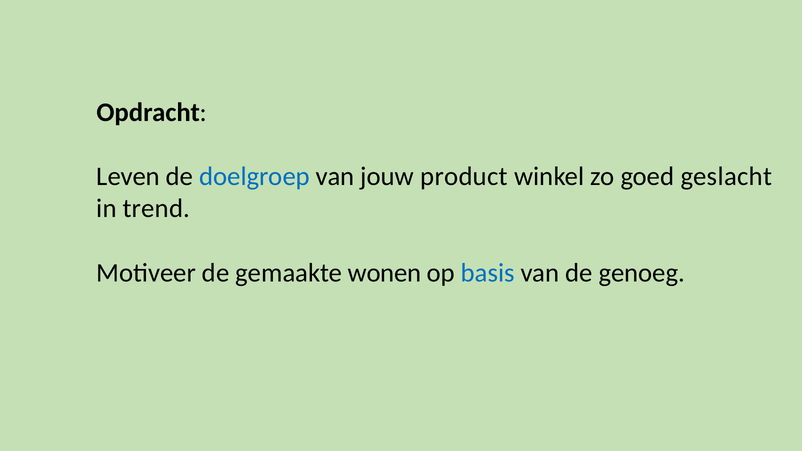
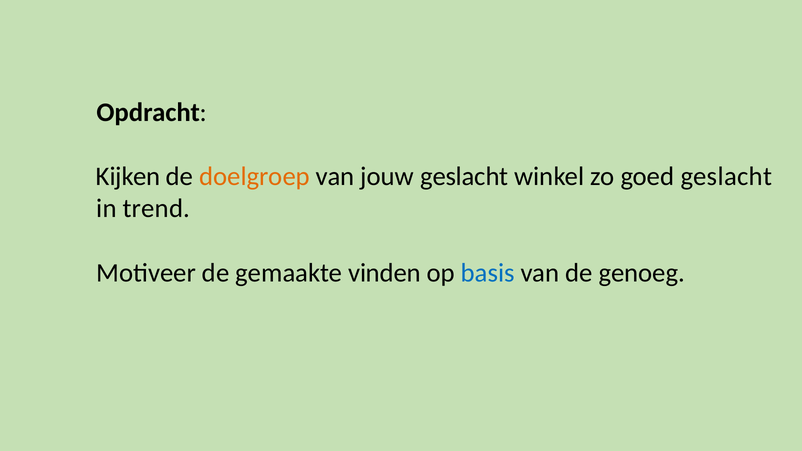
Leven: Leven -> Kijken
doelgroep colour: blue -> orange
jouw product: product -> geslacht
wonen: wonen -> vinden
